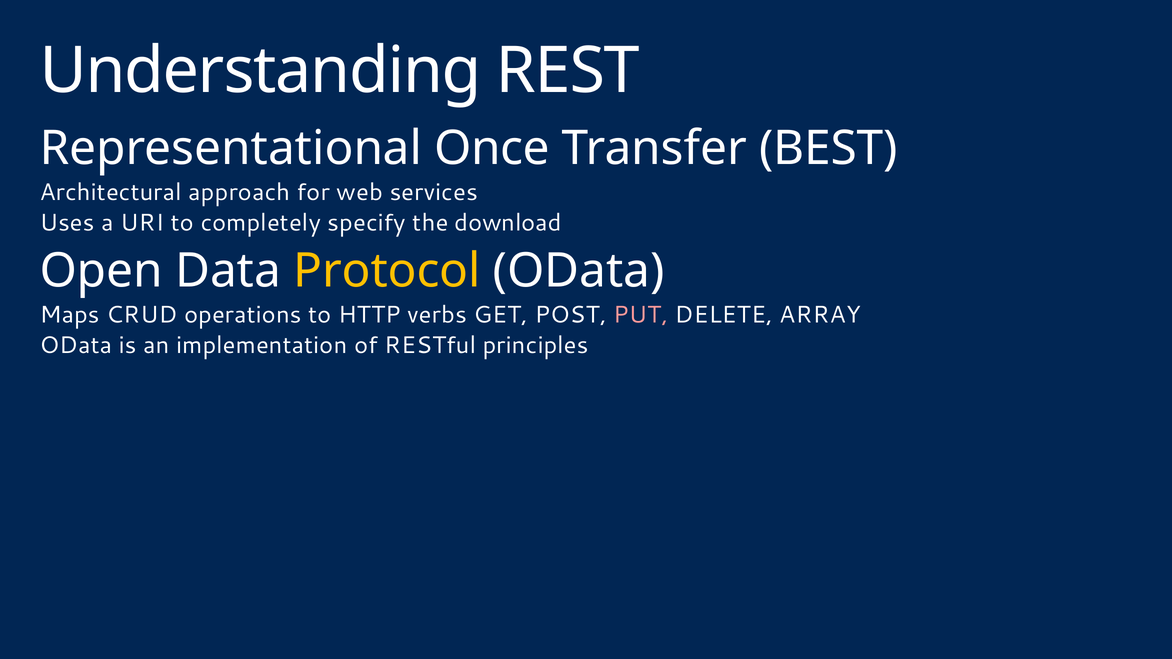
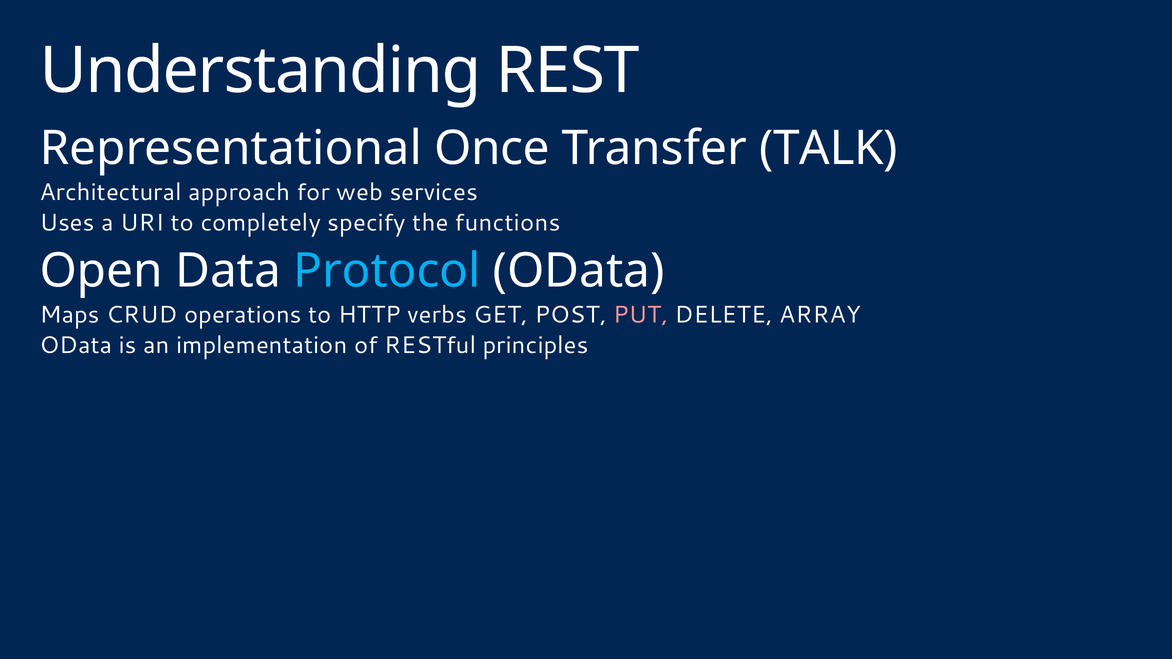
BEST: BEST -> TALK
download: download -> functions
Protocol colour: yellow -> light blue
